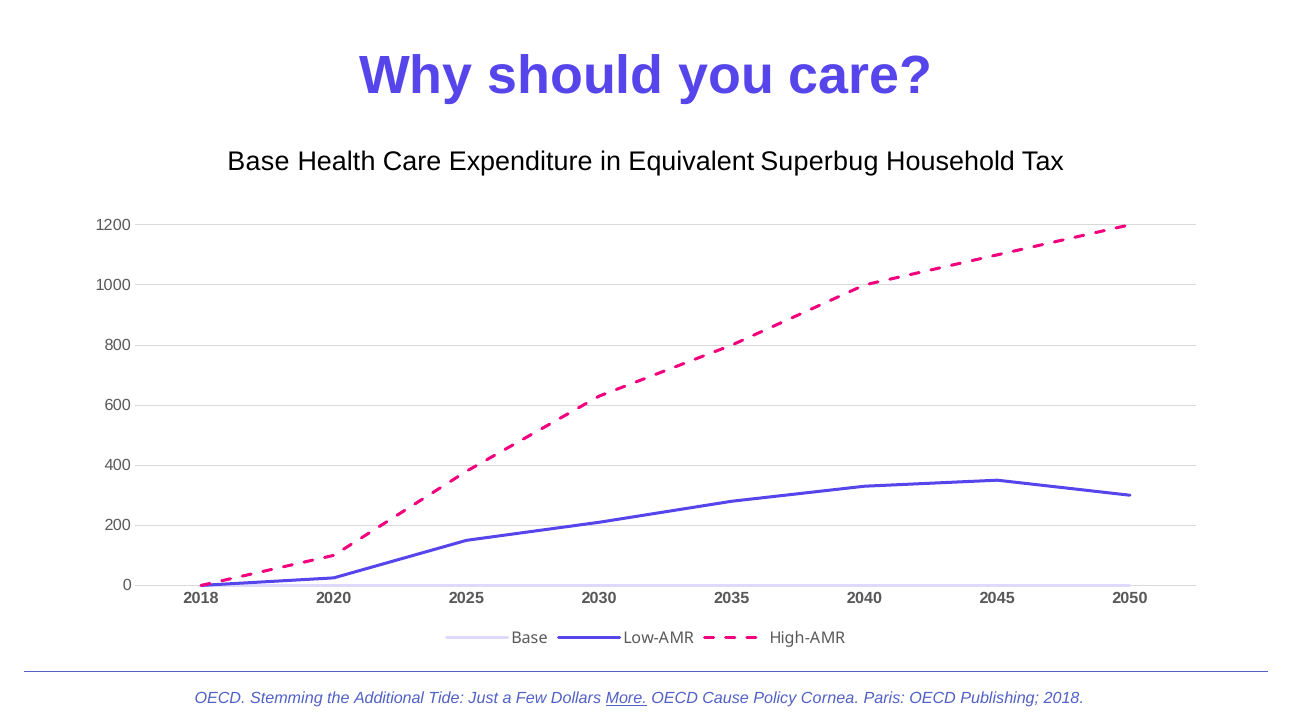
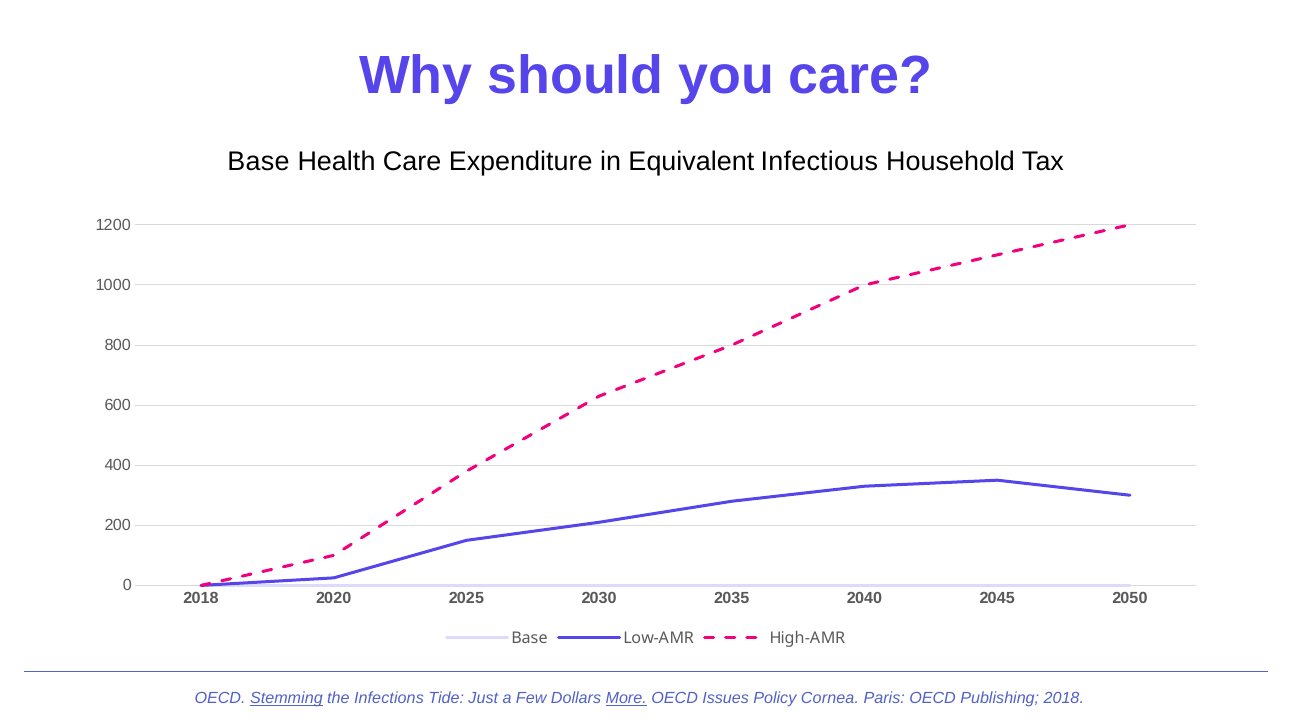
Superbug: Superbug -> Infectious
Stemming underline: none -> present
Additional: Additional -> Infections
Cause: Cause -> Issues
